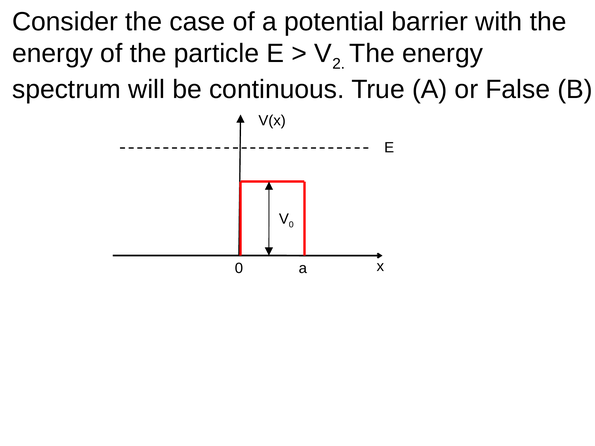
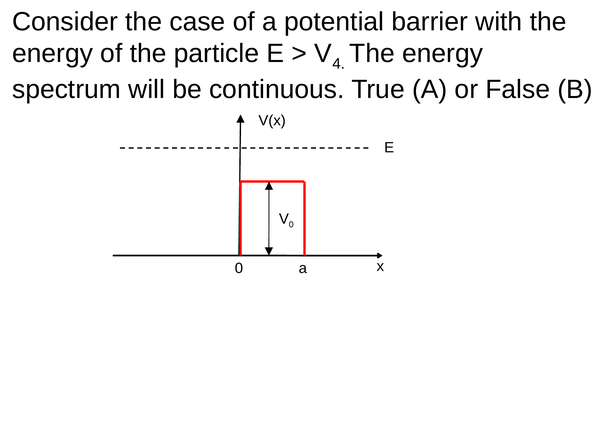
2: 2 -> 4
